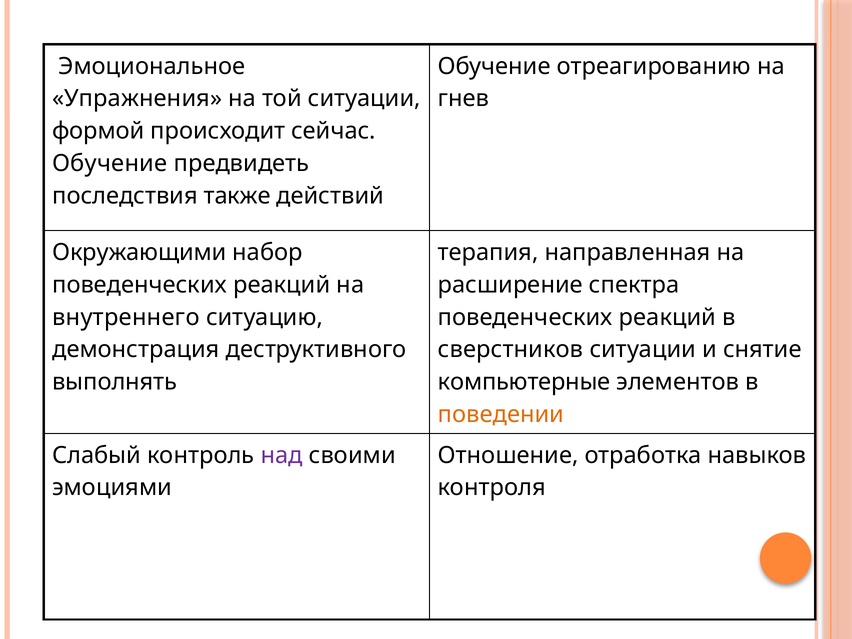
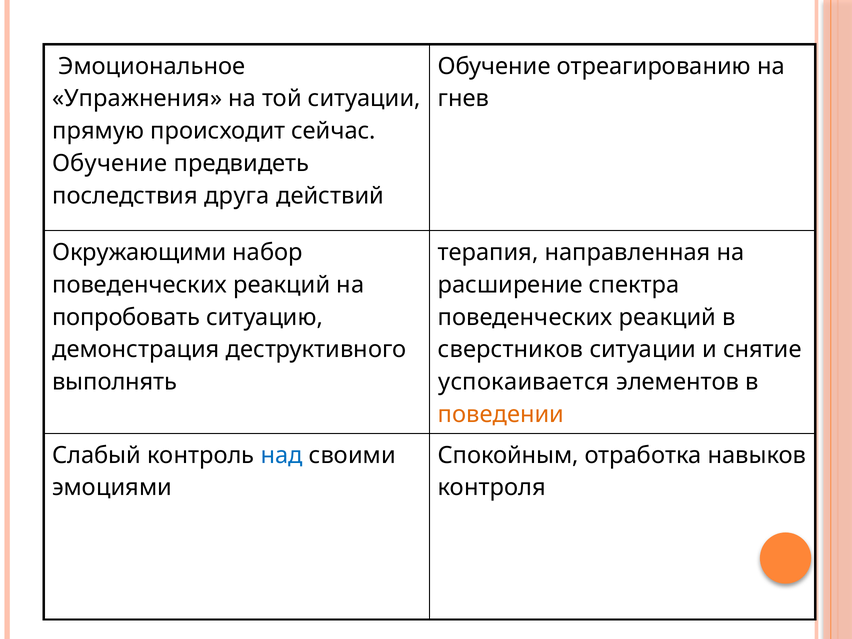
формой: формой -> прямую
также: также -> друга
внутреннего: внутреннего -> попробовать
компьютерные: компьютерные -> успокаивается
над colour: purple -> blue
Отношение: Отношение -> Спокойным
